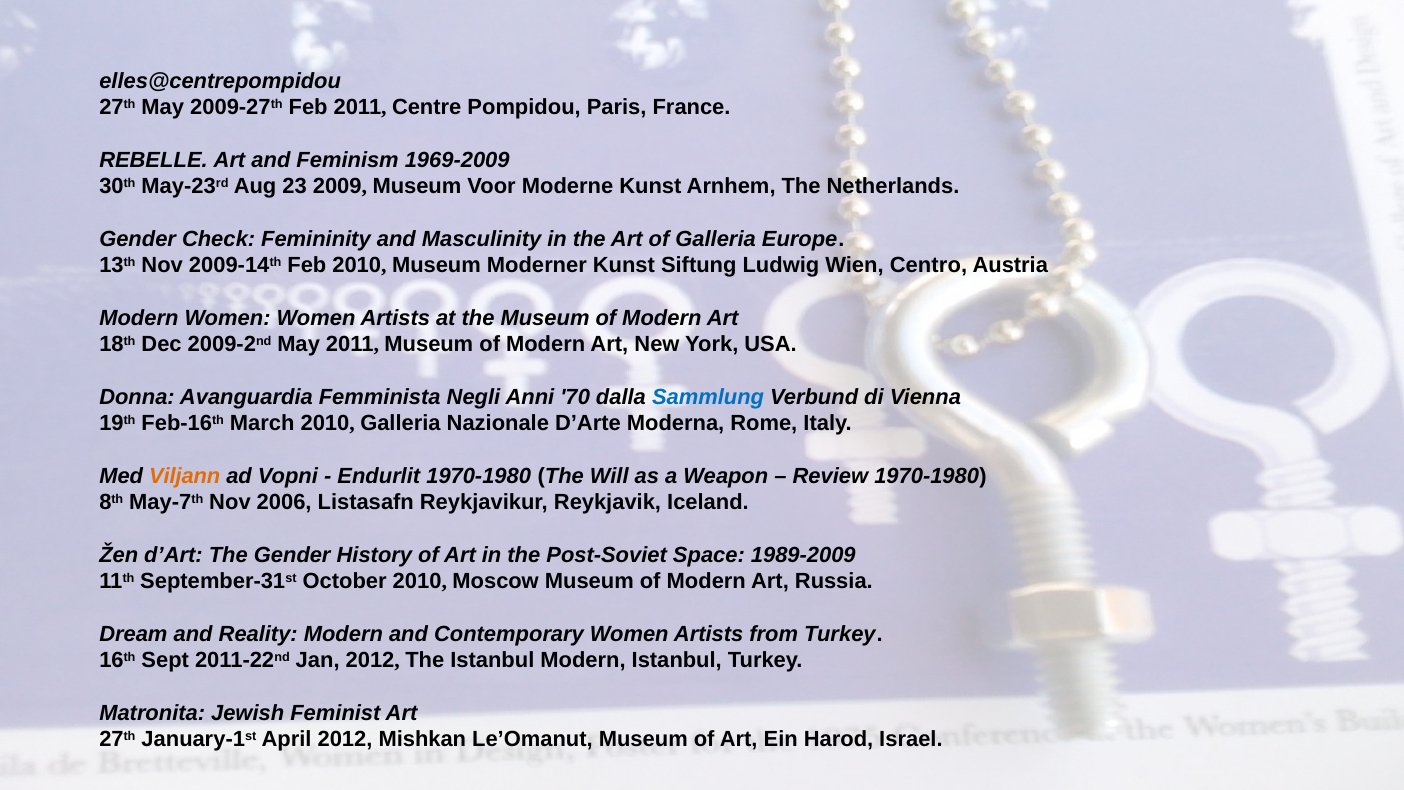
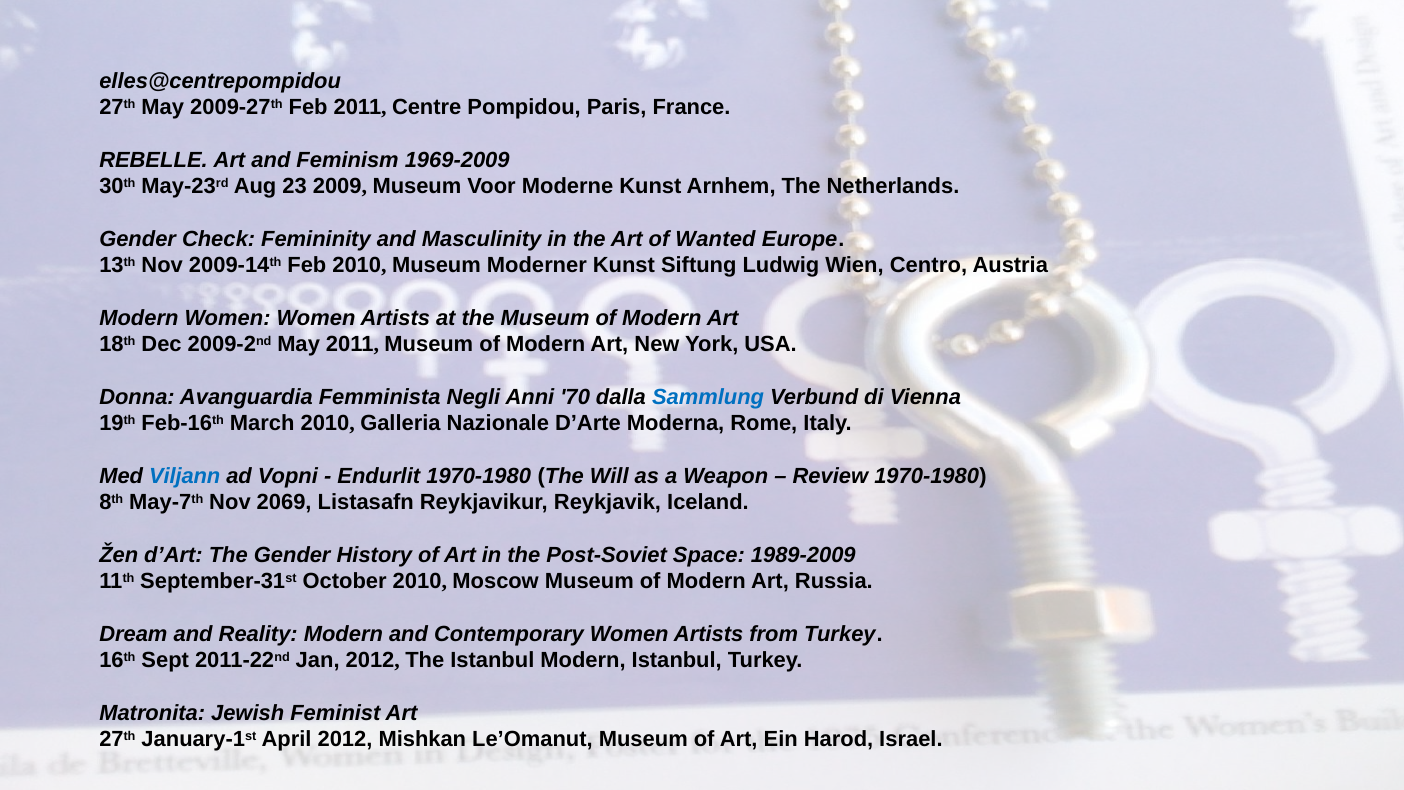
of Galleria: Galleria -> Wanted
Viljann colour: orange -> blue
2006: 2006 -> 2069
